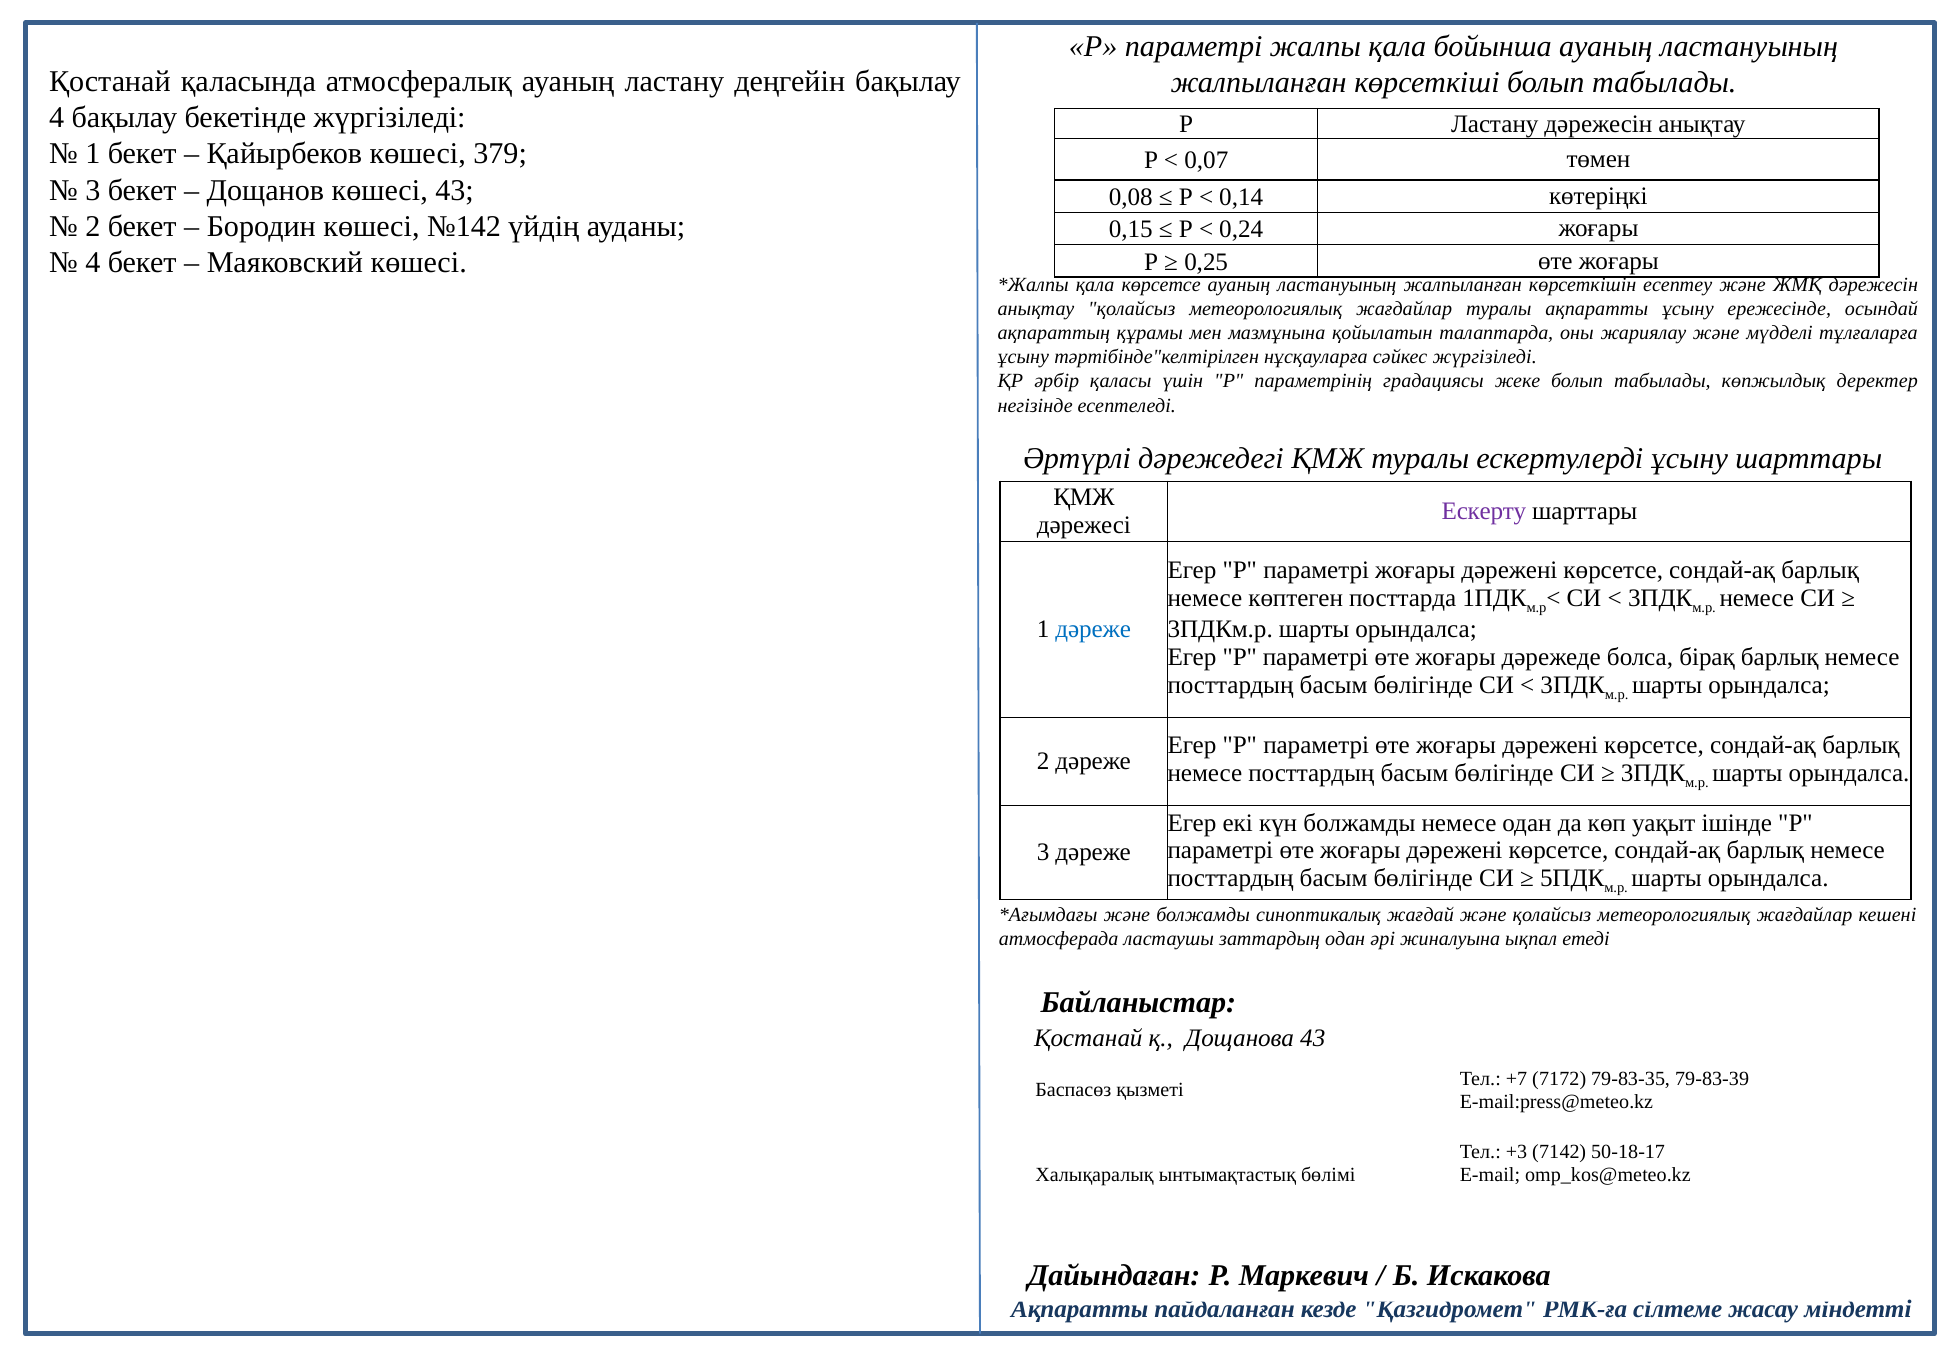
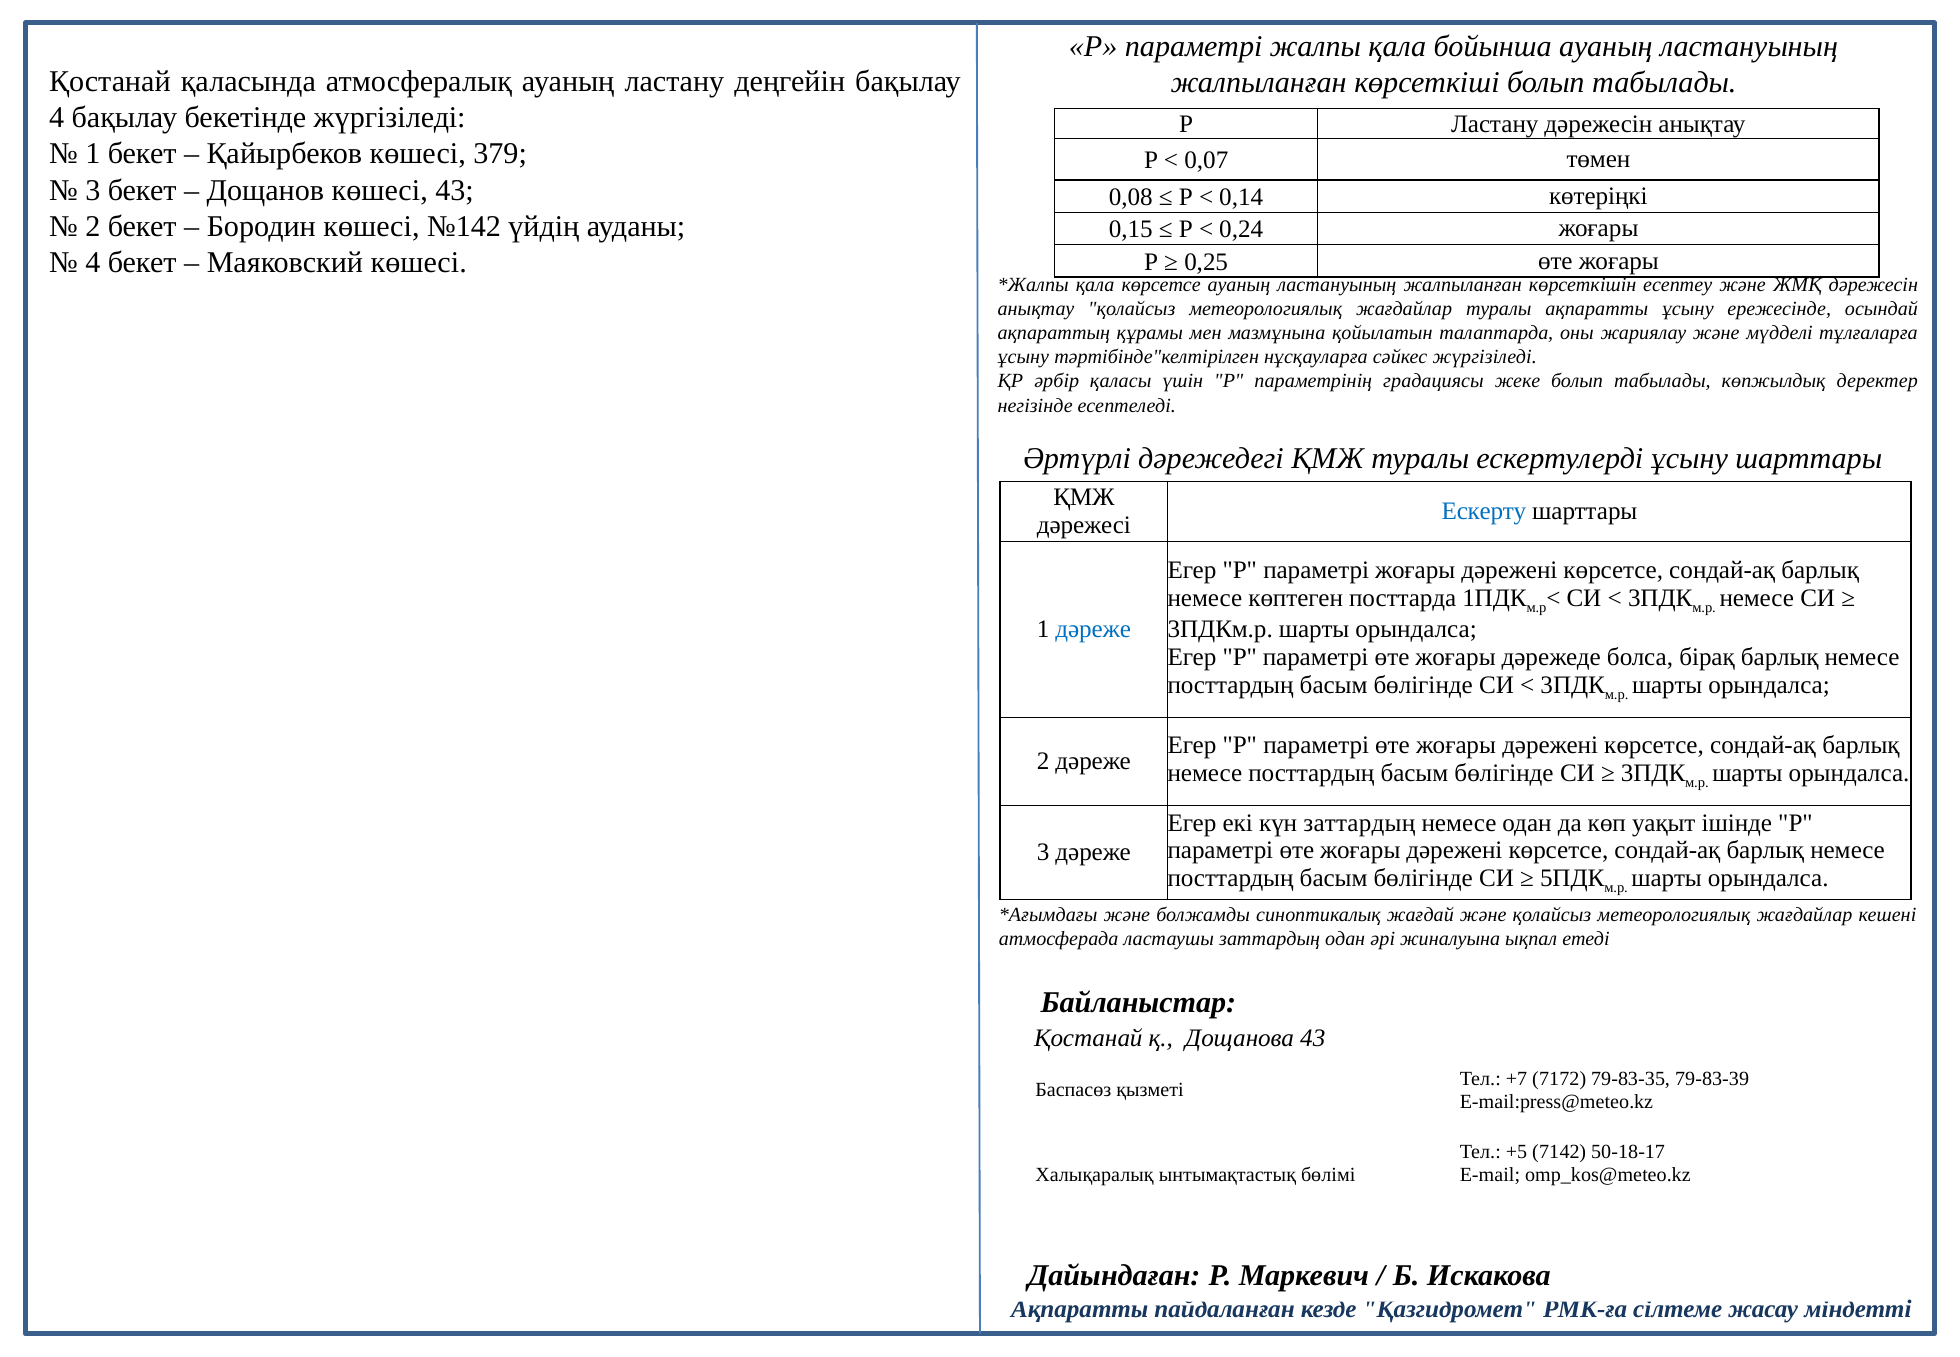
Ескерту colour: purple -> blue
күн болжамды: болжамды -> заттардың
+3: +3 -> +5
